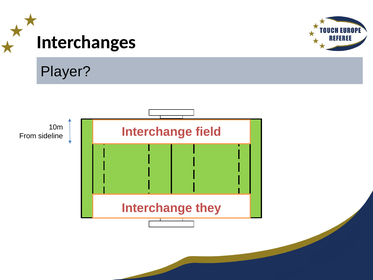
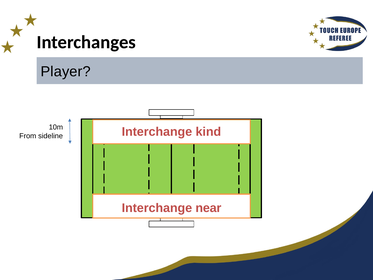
field: field -> kind
they: they -> near
